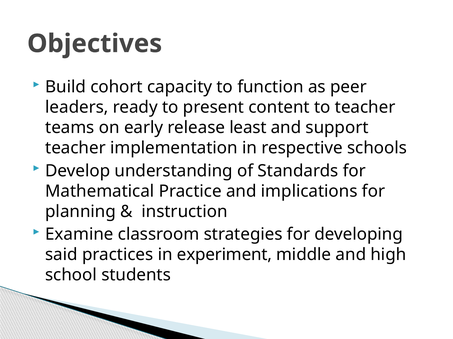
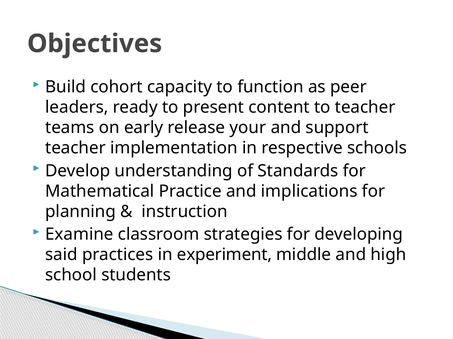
least: least -> your
